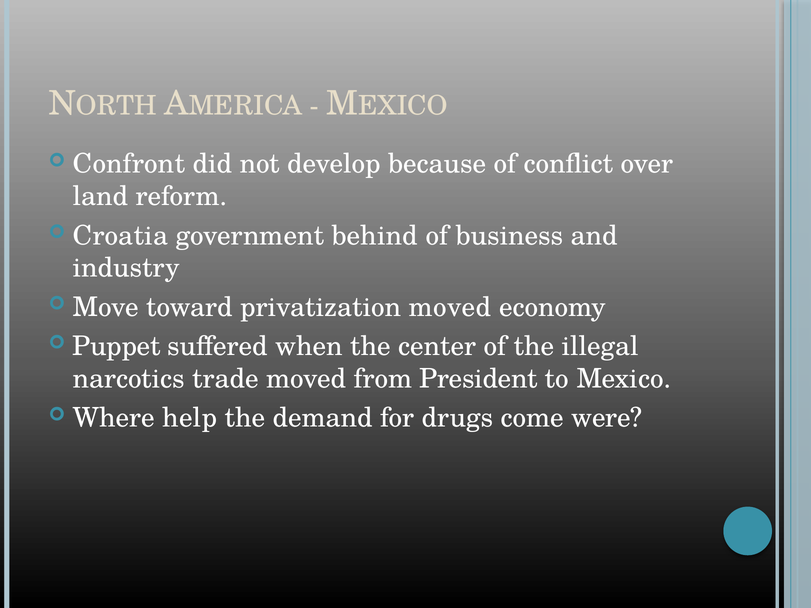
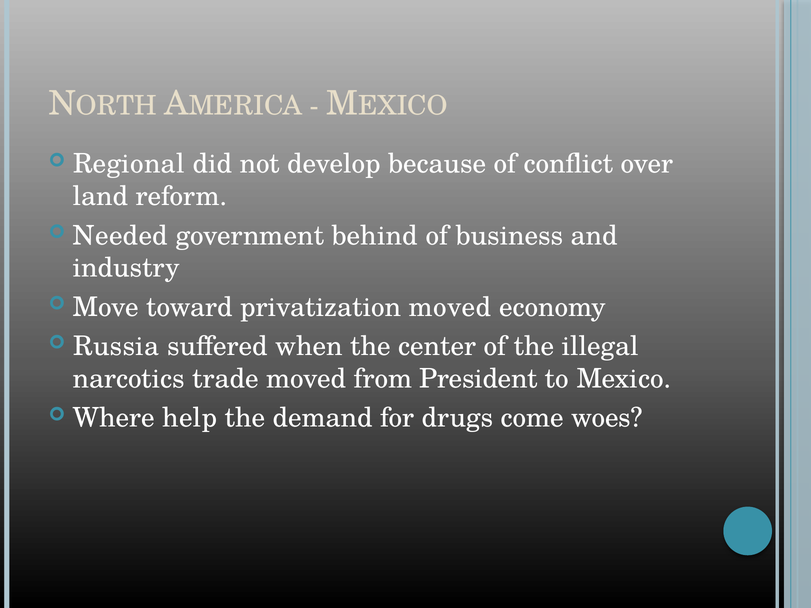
Confront: Confront -> Regional
Croatia: Croatia -> Needed
Puppet: Puppet -> Russia
were: were -> woes
